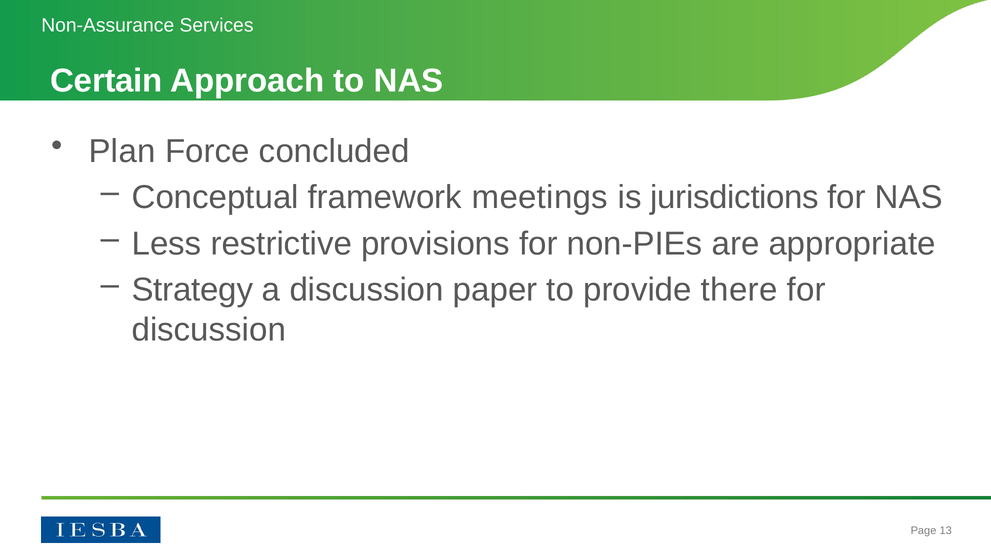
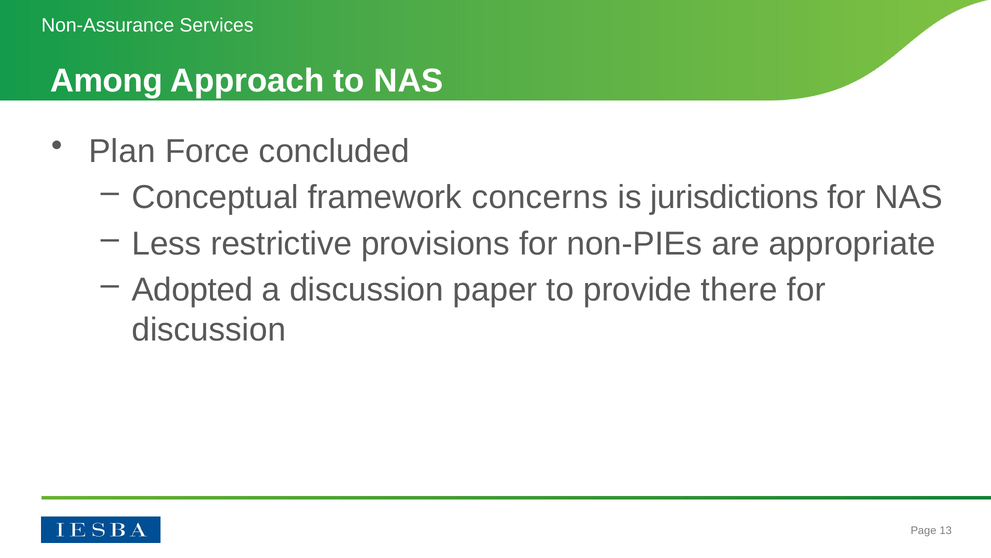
Certain: Certain -> Among
meetings: meetings -> concerns
Strategy: Strategy -> Adopted
